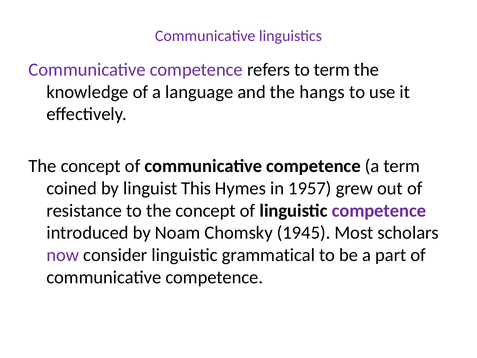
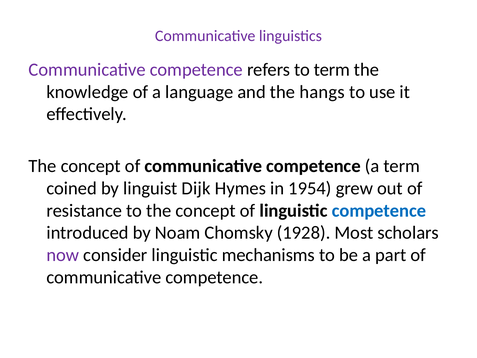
This: This -> Dijk
1957: 1957 -> 1954
competence at (379, 210) colour: purple -> blue
1945: 1945 -> 1928
grammatical: grammatical -> mechanisms
